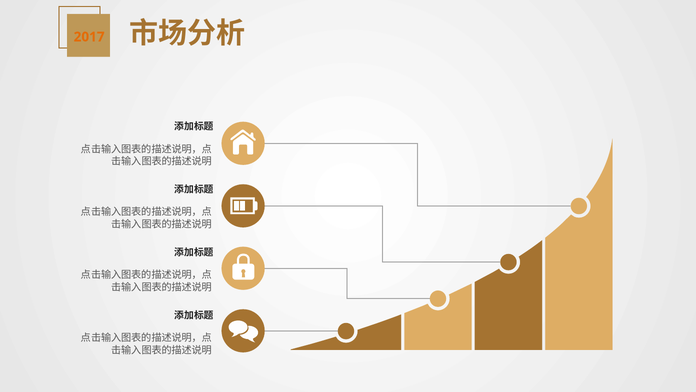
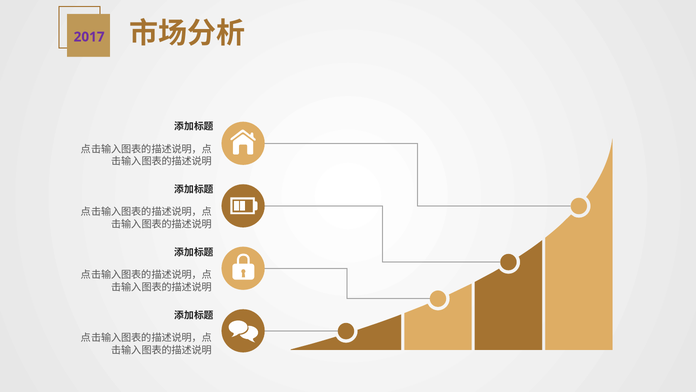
2017 colour: orange -> purple
